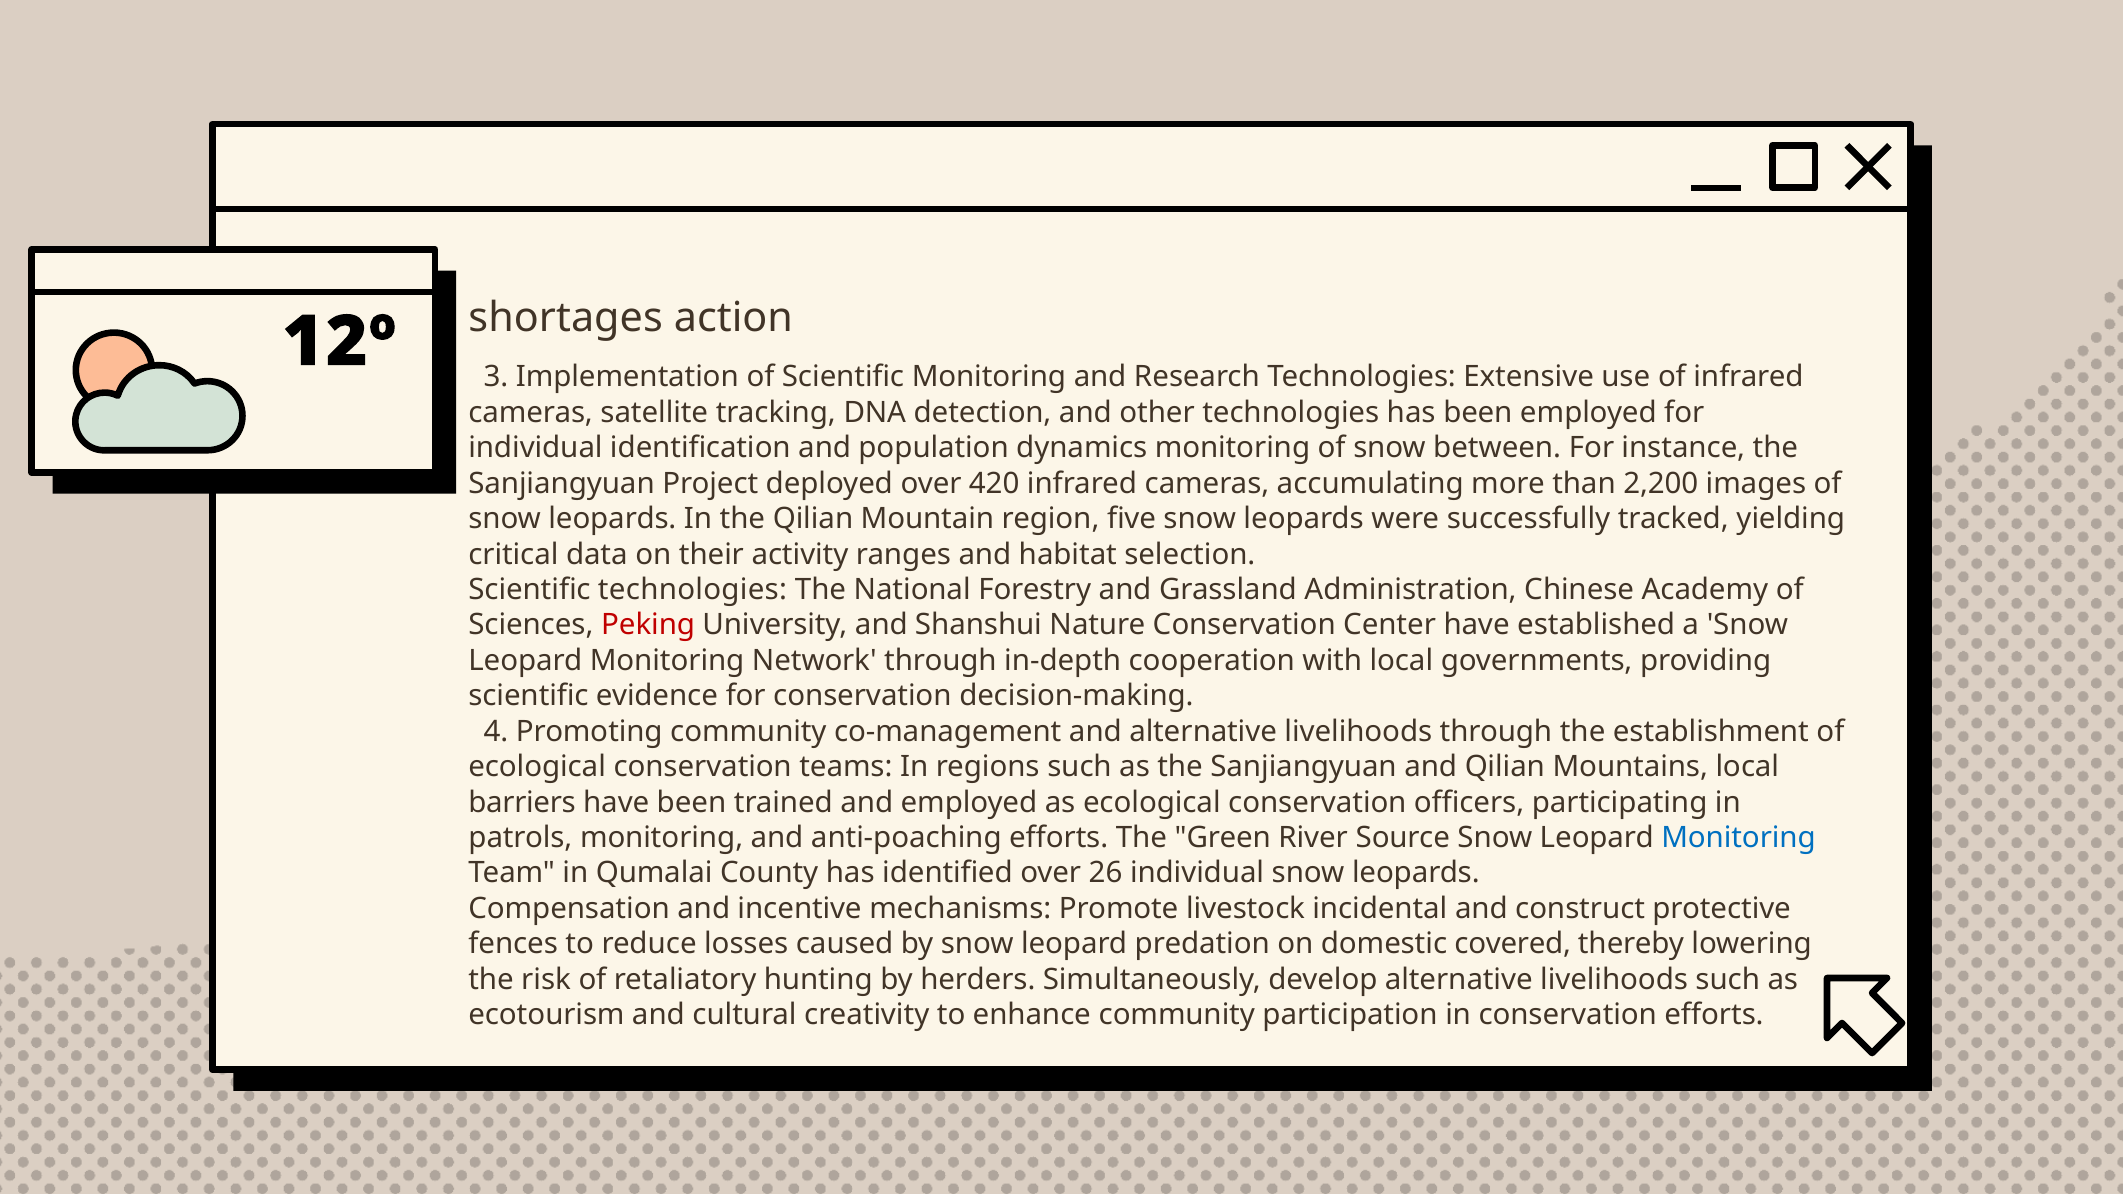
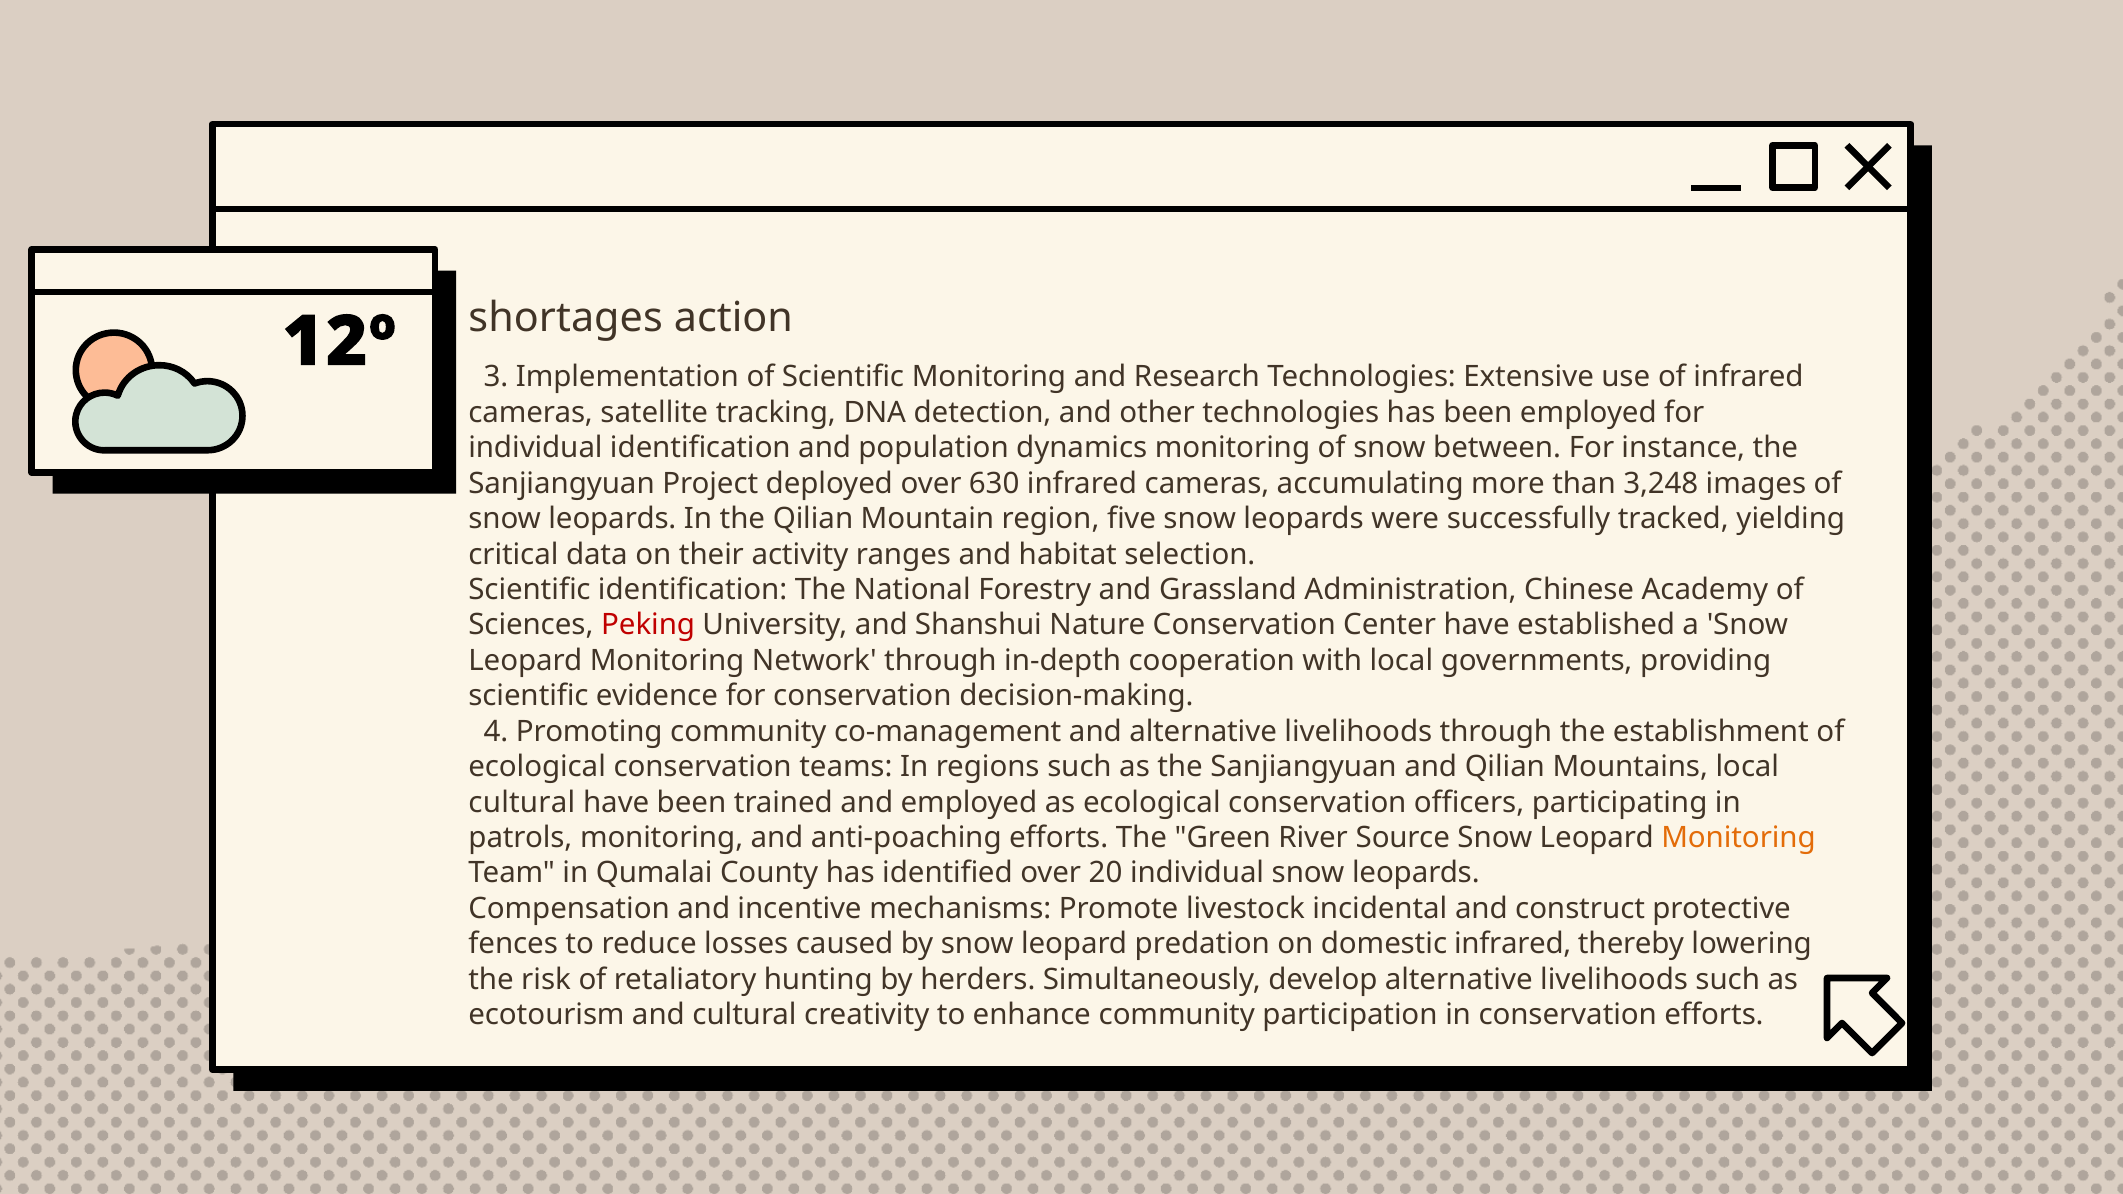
420: 420 -> 630
2,200: 2,200 -> 3,248
Scientific technologies: technologies -> identification
barriers at (522, 803): barriers -> cultural
Monitoring at (1738, 838) colour: blue -> orange
26: 26 -> 20
domestic covered: covered -> infrared
